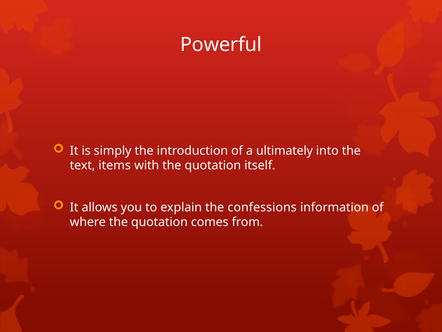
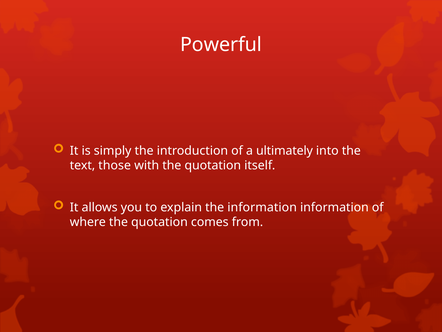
items: items -> those
the confessions: confessions -> information
